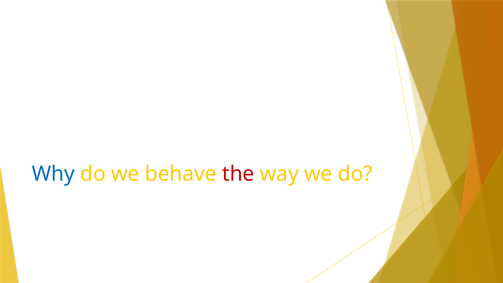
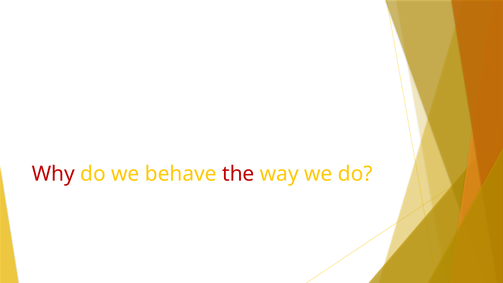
Why colour: blue -> red
